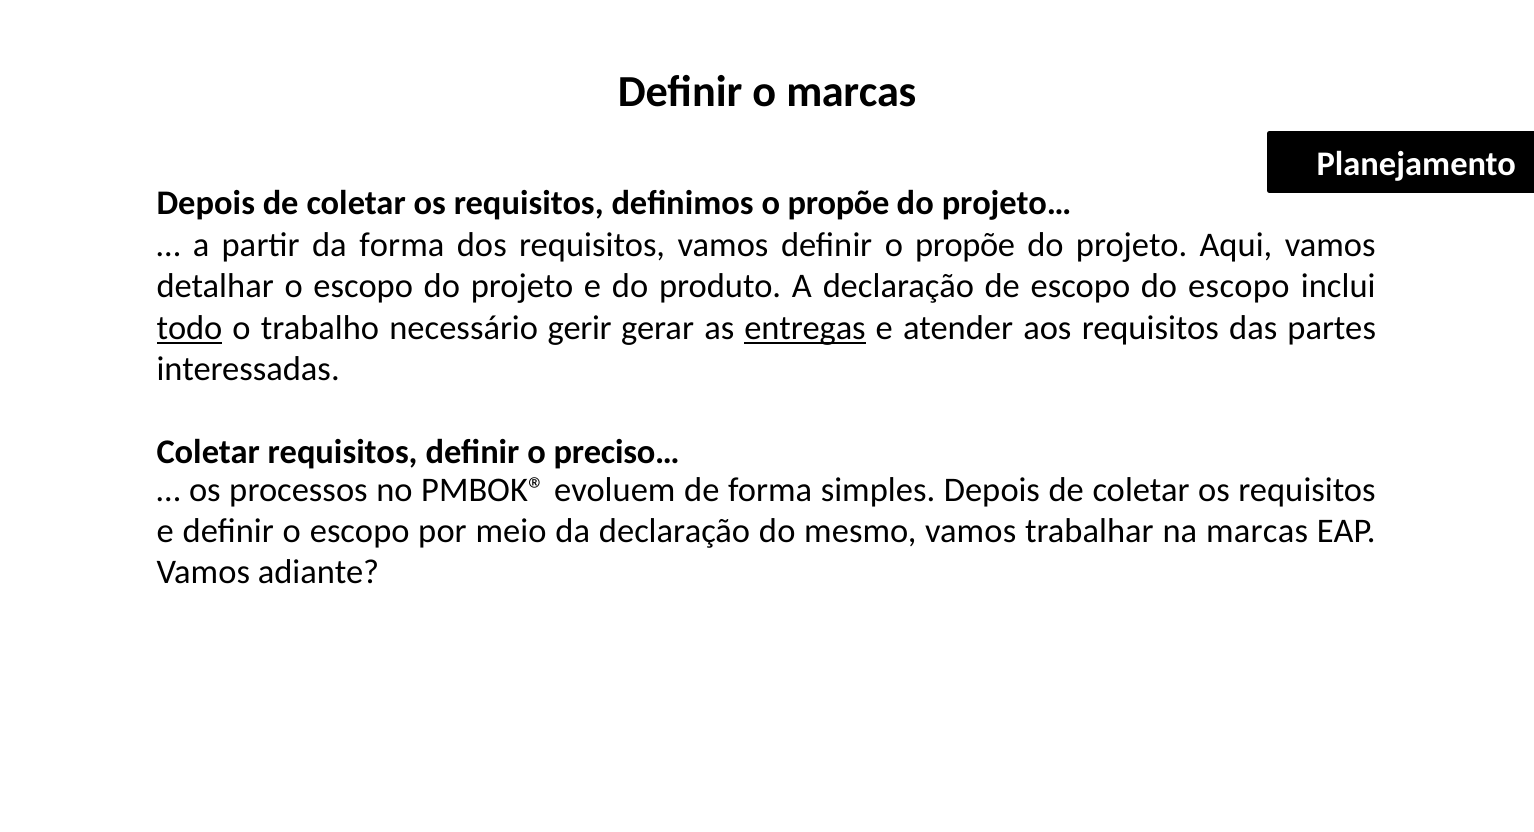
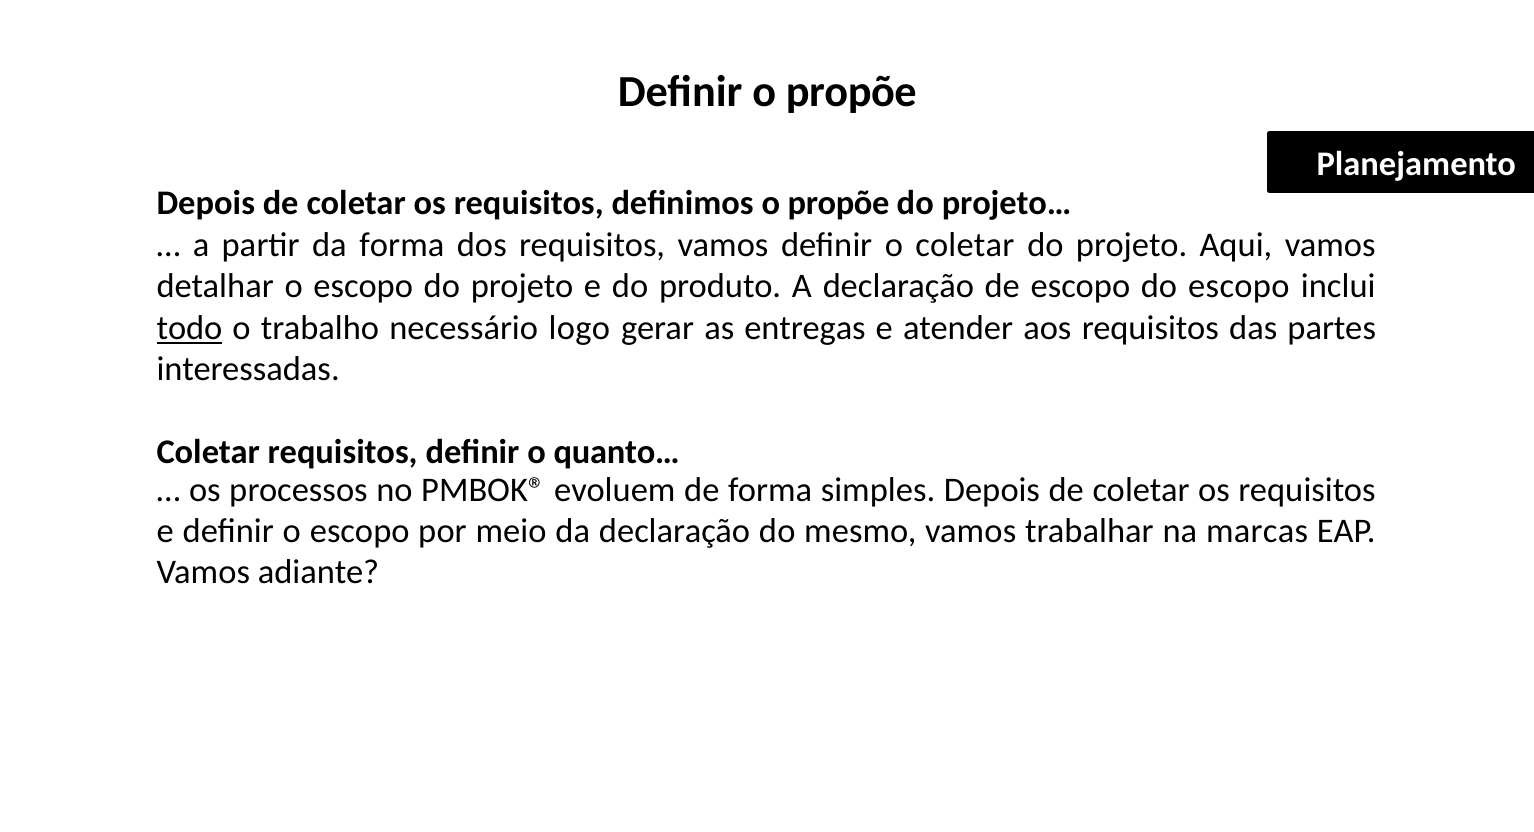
Definir o marcas: marcas -> propõe
definir o propõe: propõe -> coletar
gerir: gerir -> logo
entregas underline: present -> none
preciso…: preciso… -> quanto…
